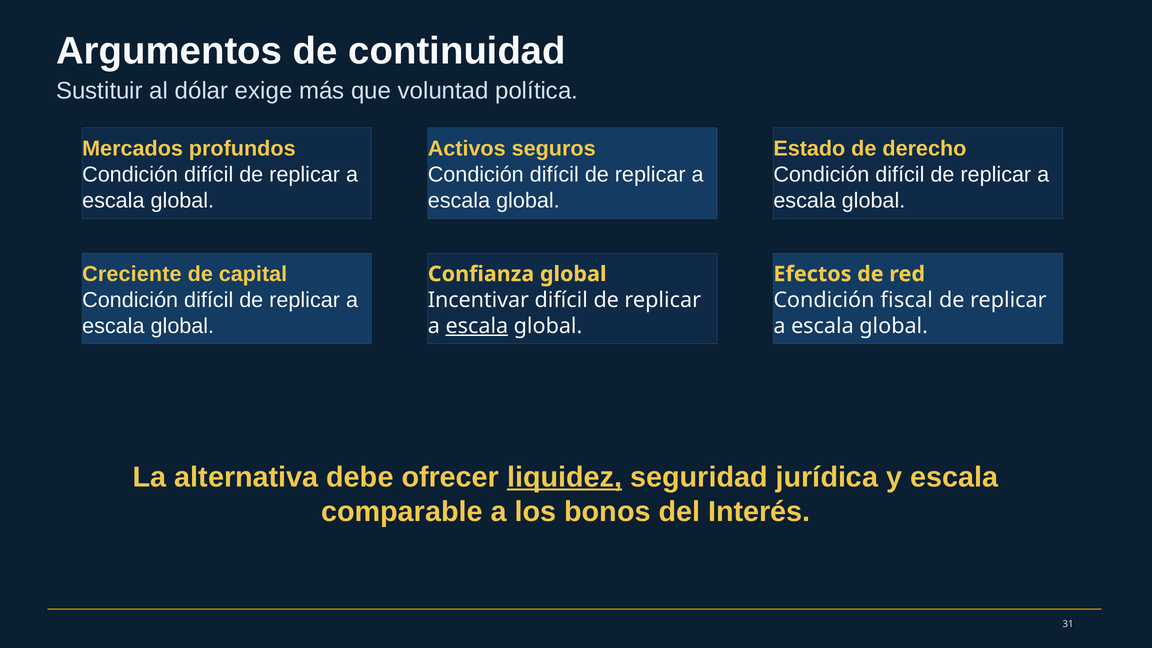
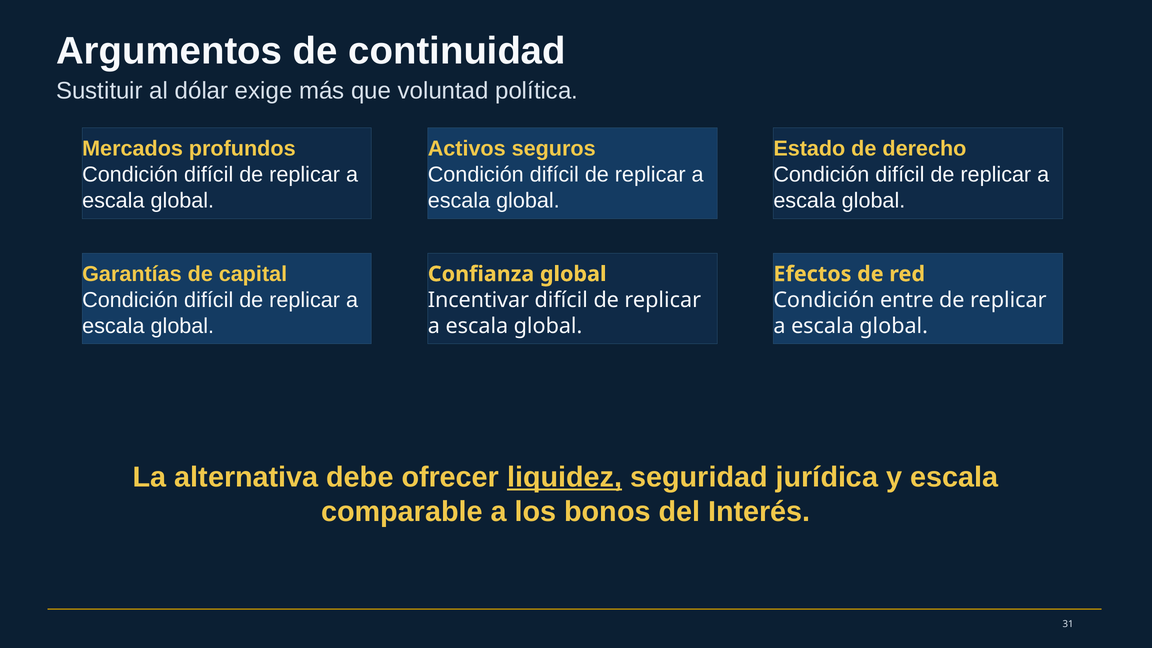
Creciente: Creciente -> Garantías
fiscal: fiscal -> entre
escala at (477, 326) underline: present -> none
